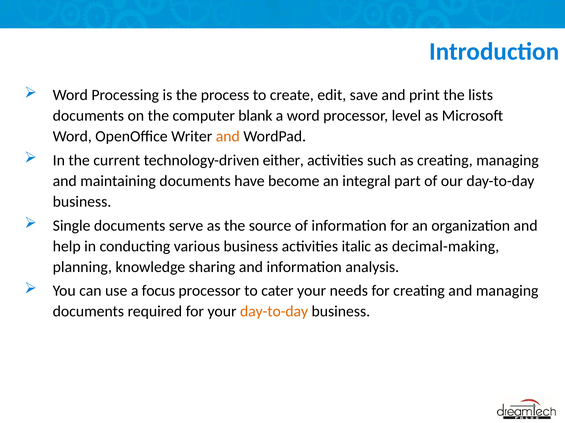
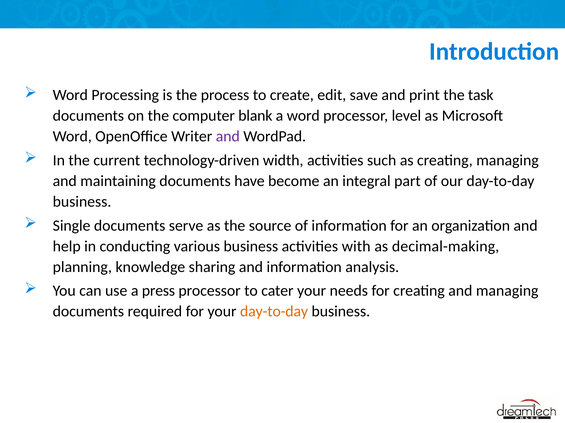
lists: lists -> task
and at (228, 137) colour: orange -> purple
either: either -> width
italic: italic -> with
focus: focus -> press
